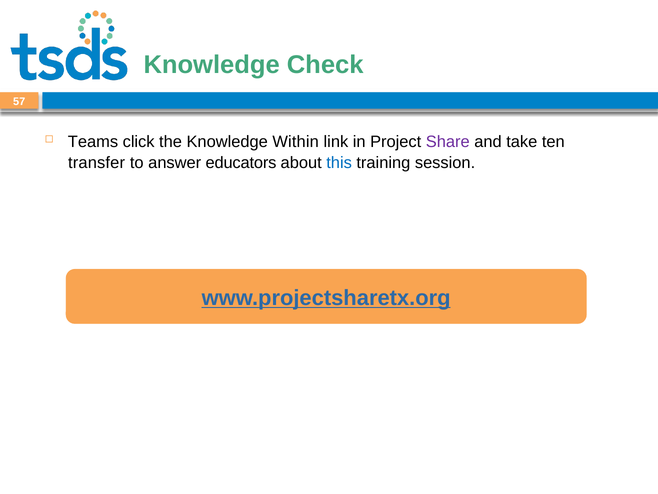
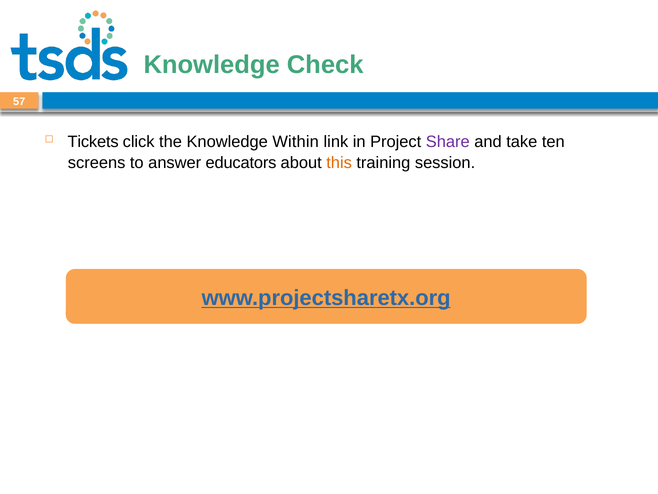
Teams: Teams -> Tickets
transfer: transfer -> screens
this colour: blue -> orange
